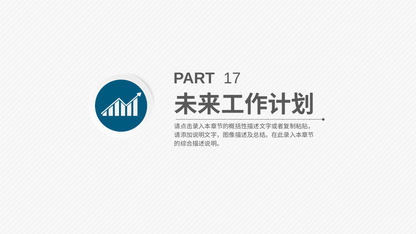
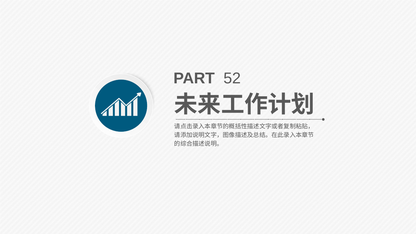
17: 17 -> 52
